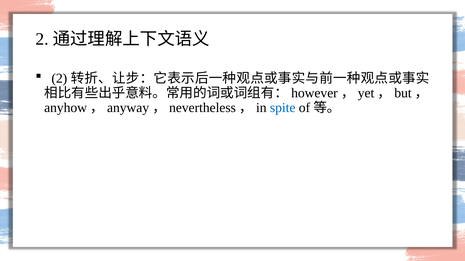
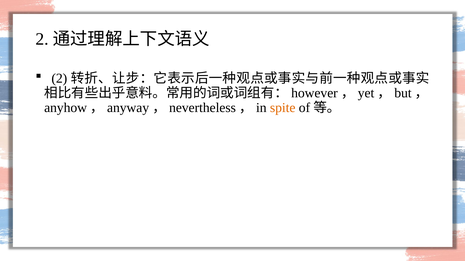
spite colour: blue -> orange
